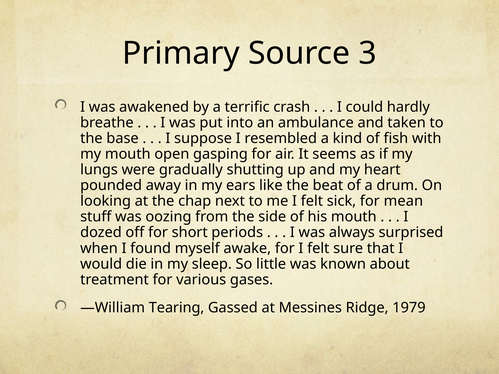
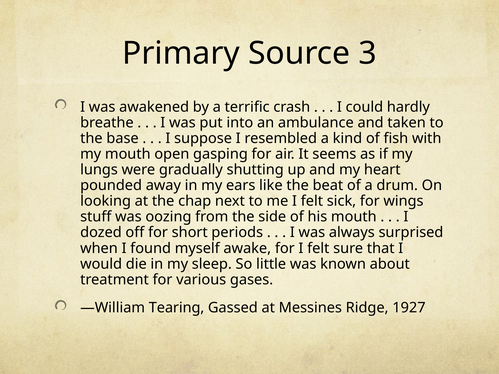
mean: mean -> wings
1979: 1979 -> 1927
